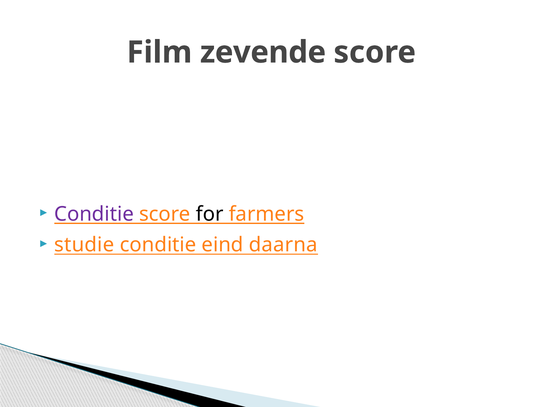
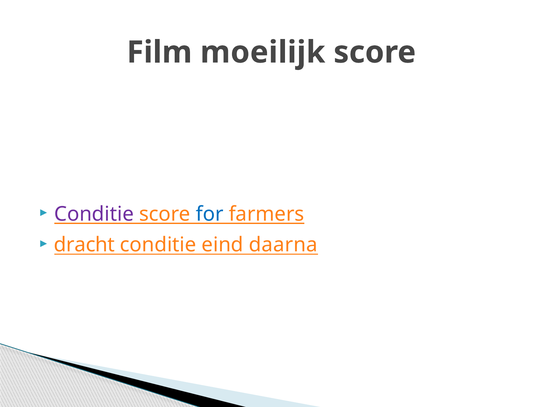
zevende: zevende -> moeilijk
for colour: black -> blue
studie: studie -> dracht
